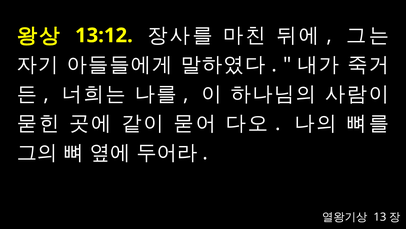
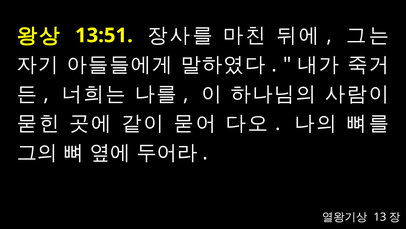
13:12: 13:12 -> 13:51
